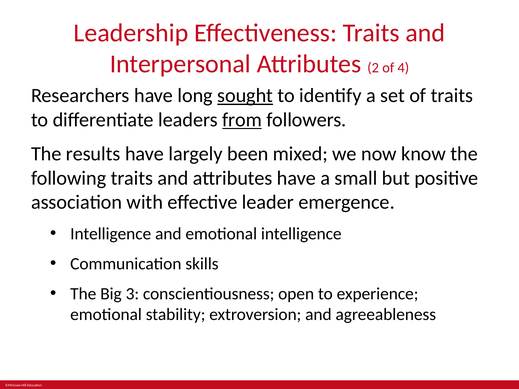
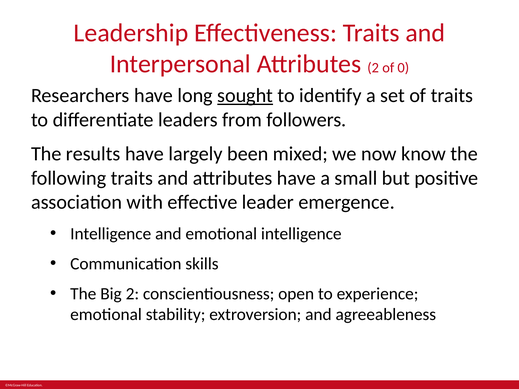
4: 4 -> 0
from underline: present -> none
Big 3: 3 -> 2
